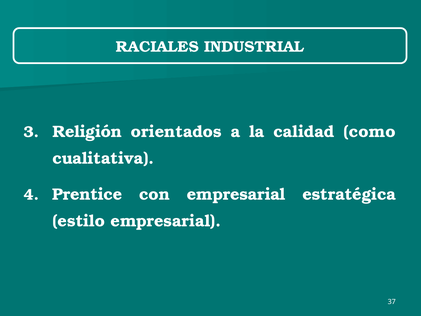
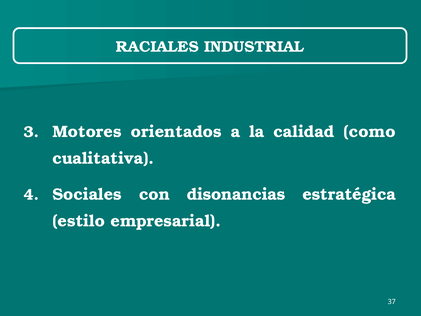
Religión: Religión -> Motores
Prentice: Prentice -> Sociales
con empresarial: empresarial -> disonancias
